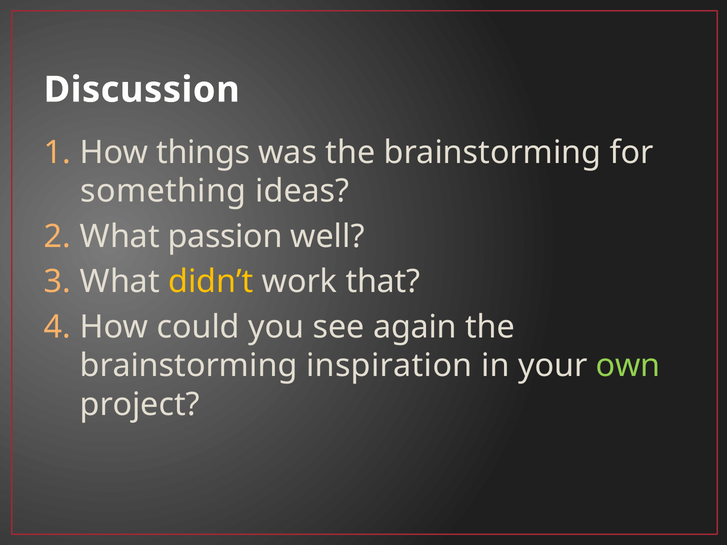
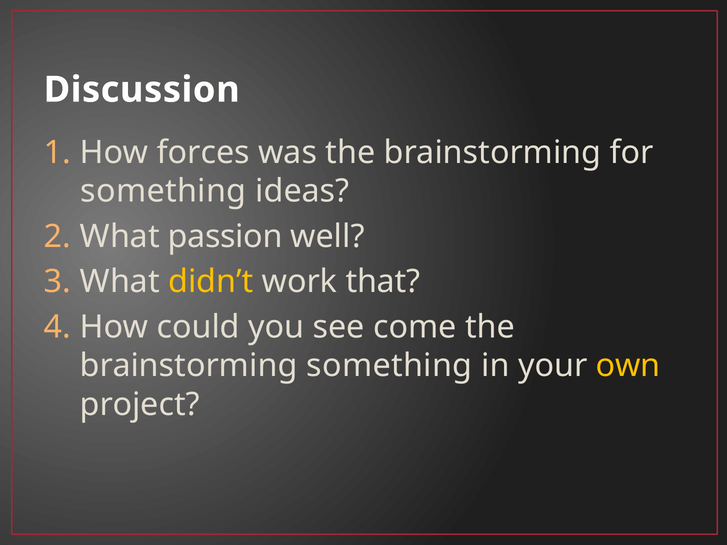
things: things -> forces
again: again -> come
brainstorming inspiration: inspiration -> something
own colour: light green -> yellow
